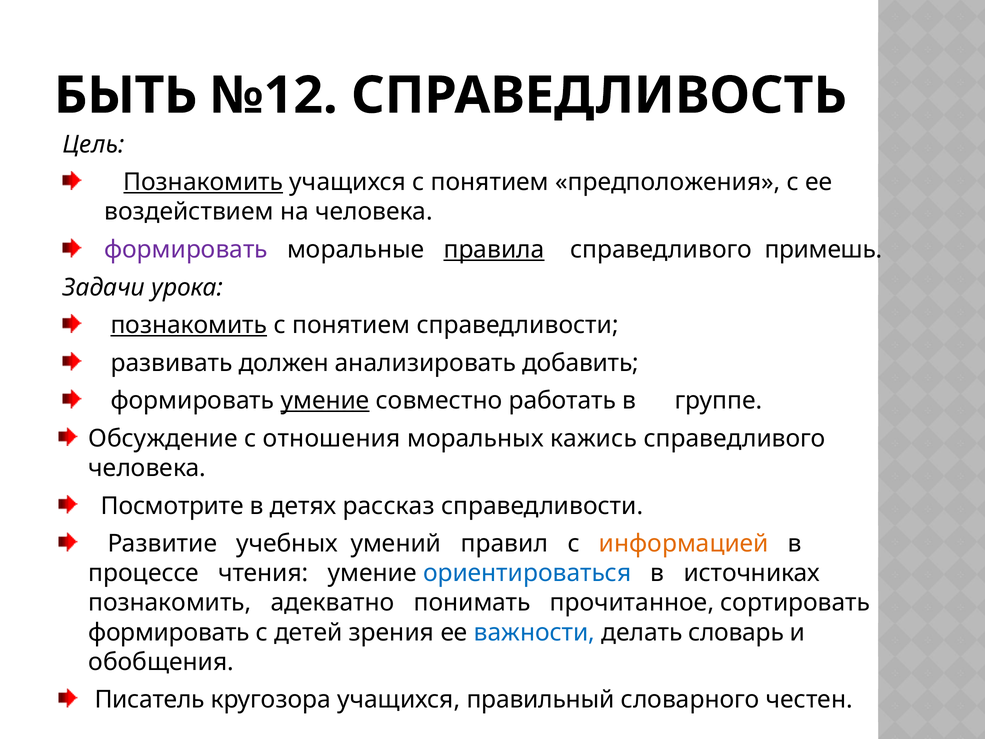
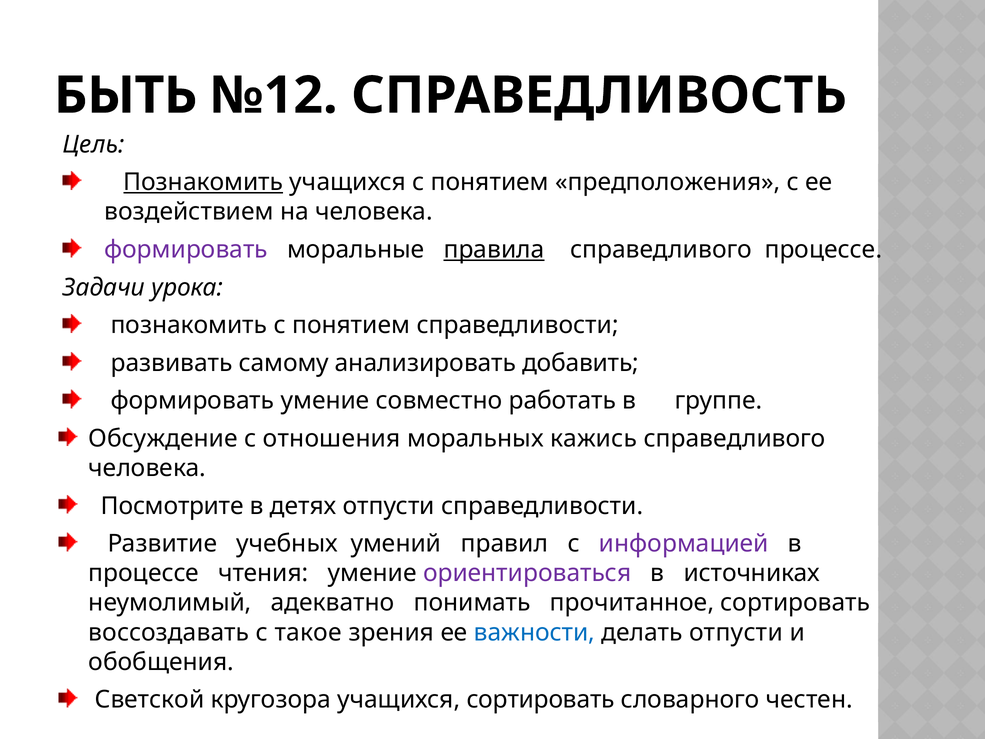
справедливого примешь: примешь -> процессе
познакомить at (189, 325) underline: present -> none
должен: должен -> самому
умение at (325, 401) underline: present -> none
детях рассказ: рассказ -> отпусти
информацией colour: orange -> purple
ориентироваться colour: blue -> purple
познакомить at (170, 603): познакомить -> неумолимый
формировать at (169, 632): формировать -> воссоздавать
детей: детей -> такое
делать словарь: словарь -> отпусти
Писатель: Писатель -> Светской
учащихся правильный: правильный -> сортировать
